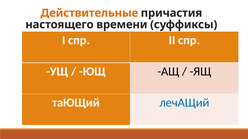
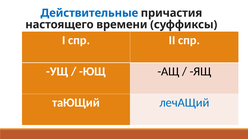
Действительные colour: orange -> blue
